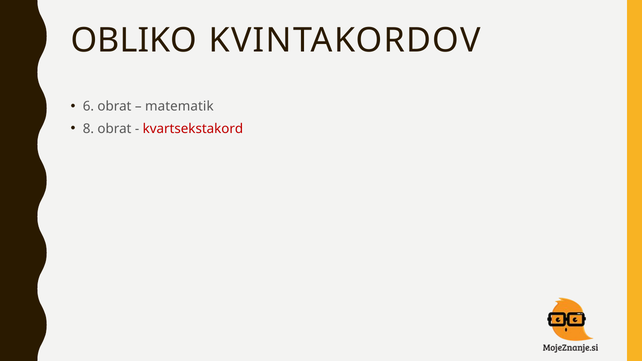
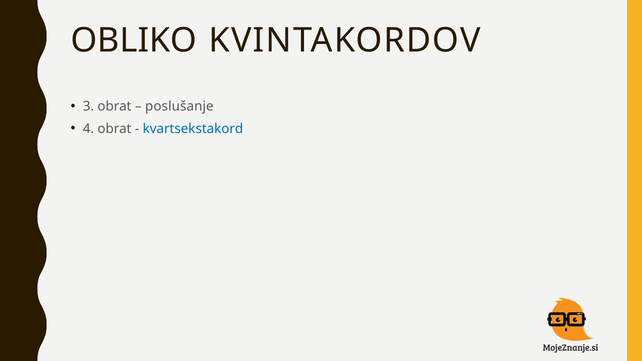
6: 6 -> 3
matematik: matematik -> poslušanje
8: 8 -> 4
kvartsekstakord colour: red -> blue
